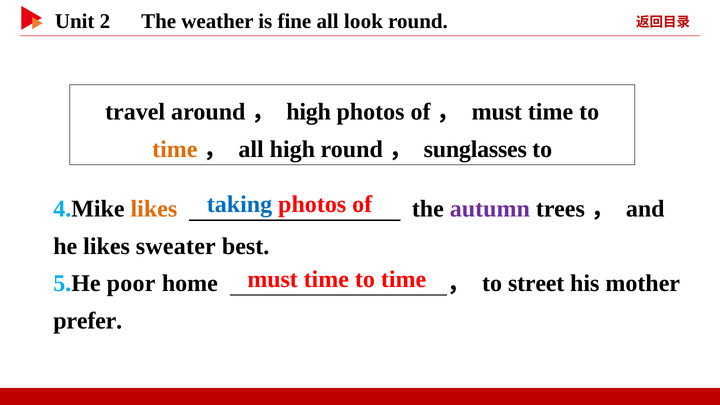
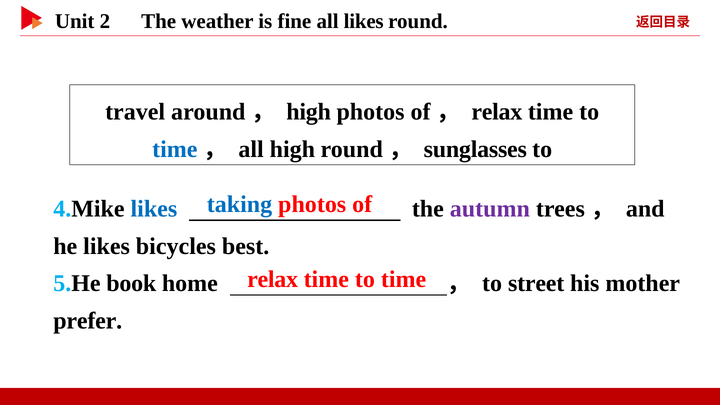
all look: look -> likes
must at (497, 112): must -> relax
time at (175, 149) colour: orange -> blue
likes at (154, 209) colour: orange -> blue
sweater: sweater -> bicycles
must at (273, 279): must -> relax
poor: poor -> book
